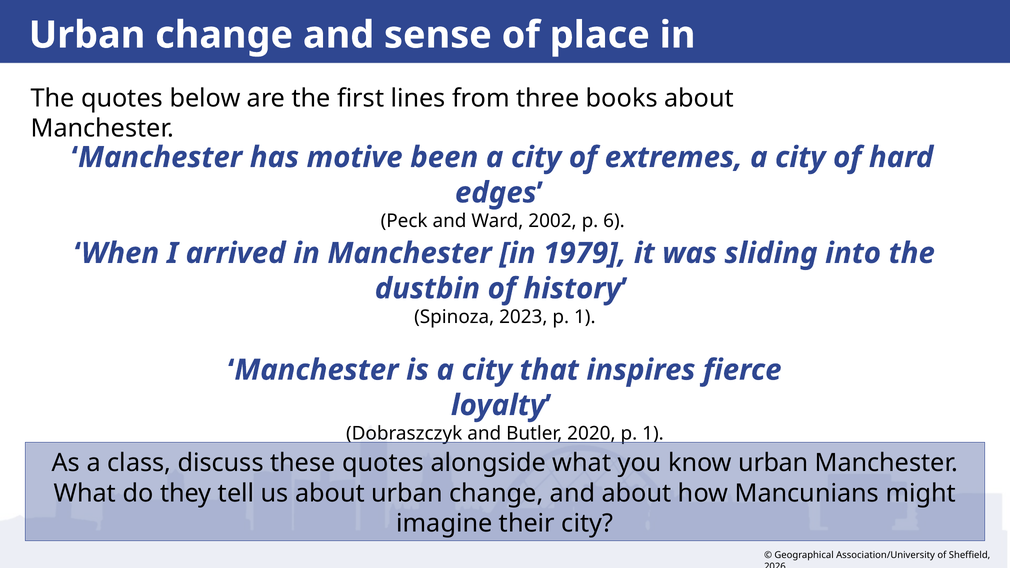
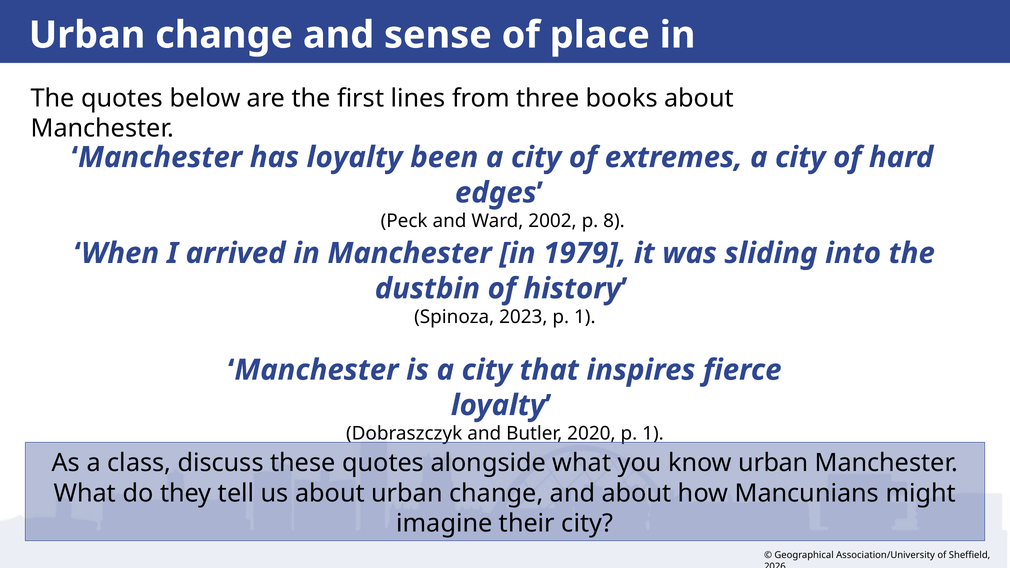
has motive: motive -> loyalty
6: 6 -> 8
